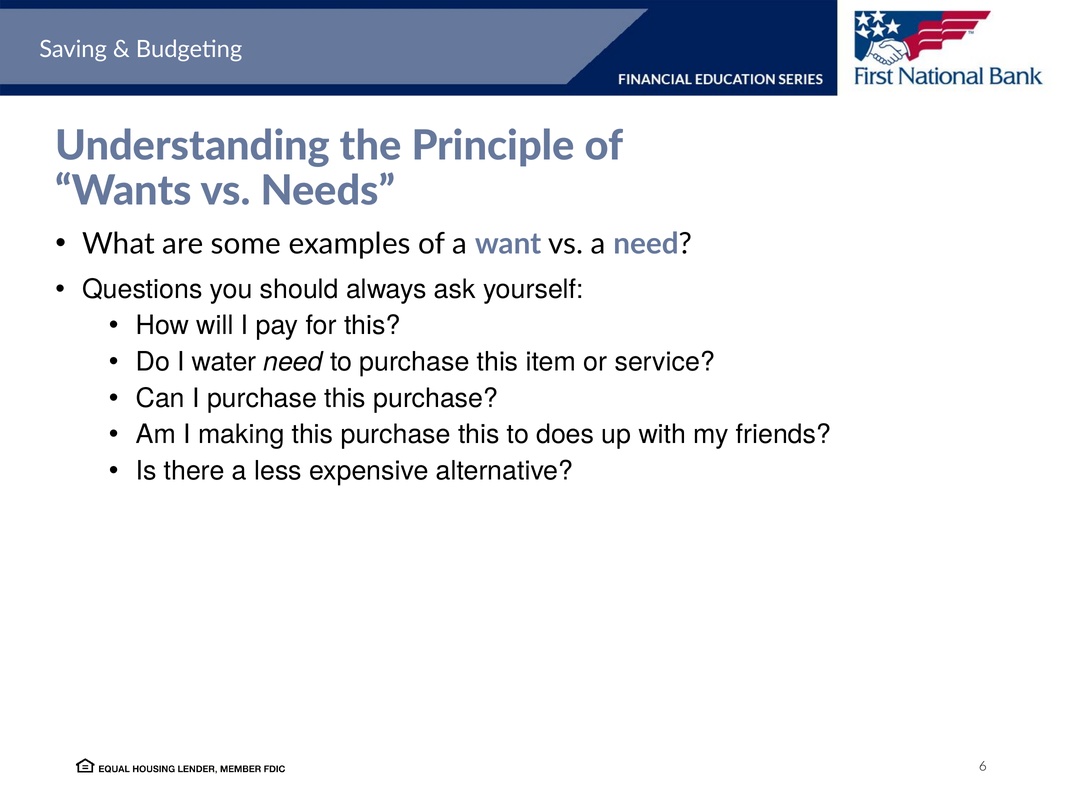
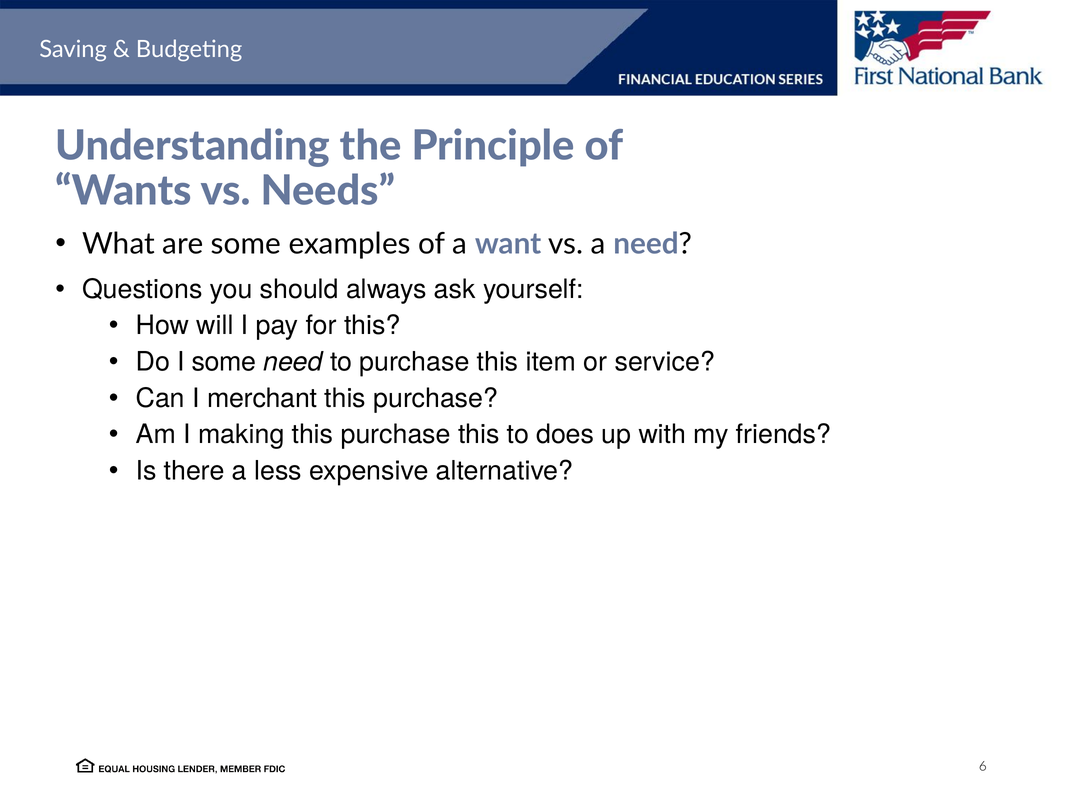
I water: water -> some
I purchase: purchase -> merchant
